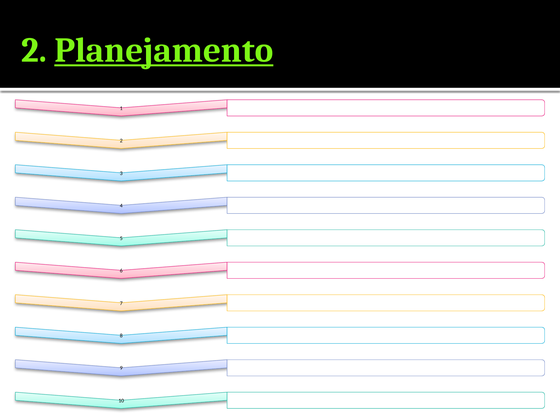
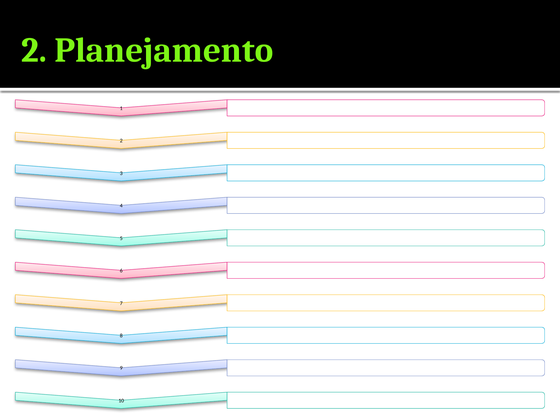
Planejamento underline: present -> none
